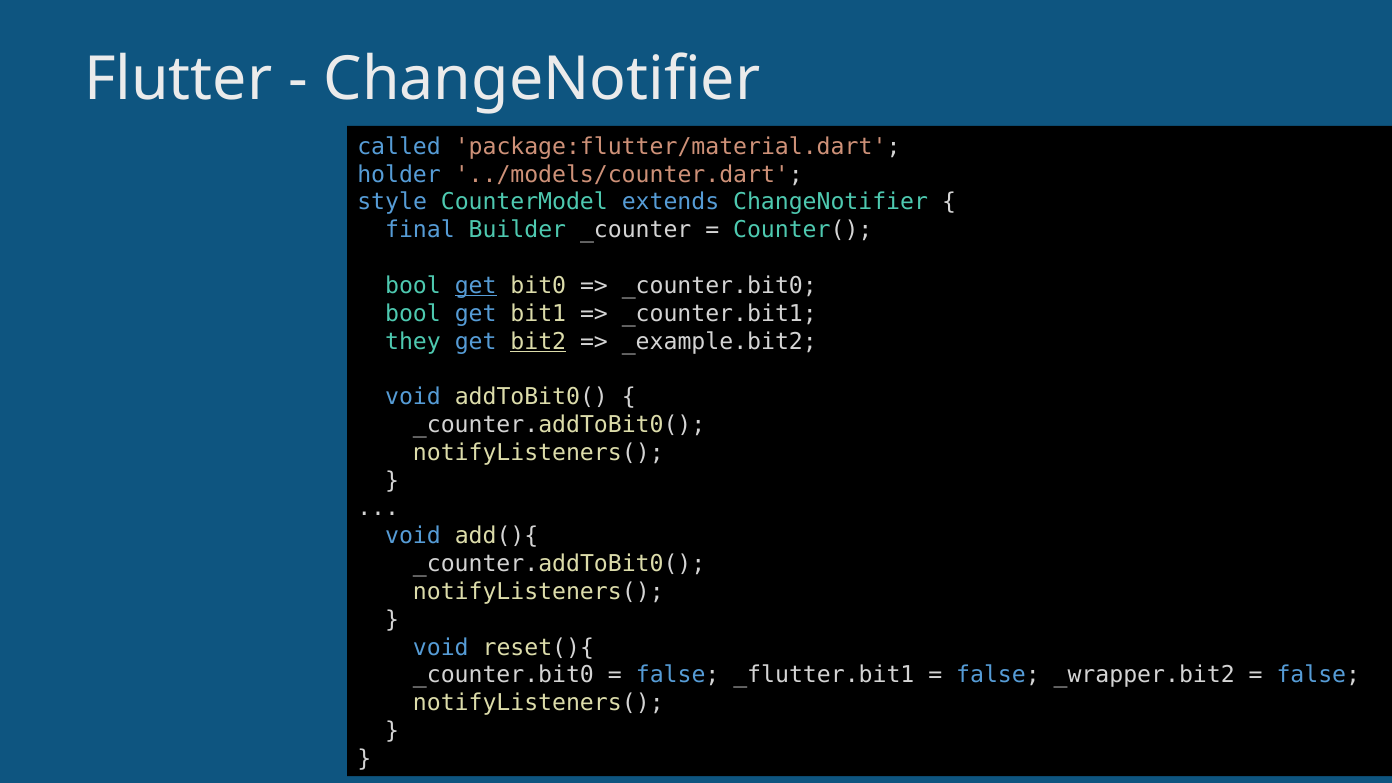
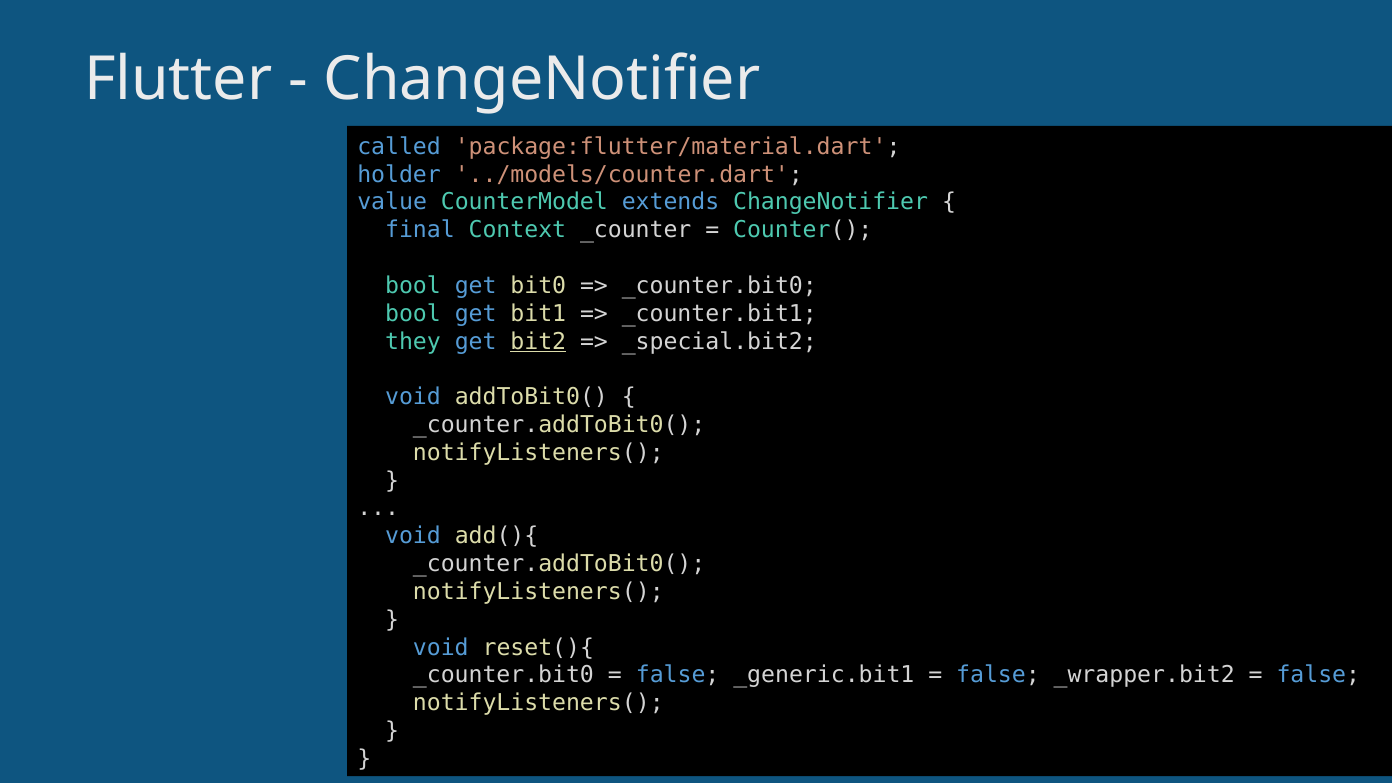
style: style -> value
Builder: Builder -> Context
get at (476, 286) underline: present -> none
_example.bit2: _example.bit2 -> _special.bit2
_flutter.bit1: _flutter.bit1 -> _generic.bit1
